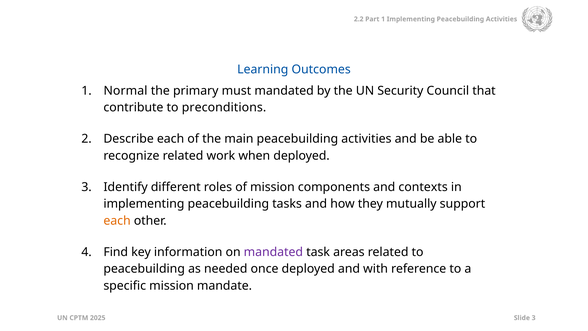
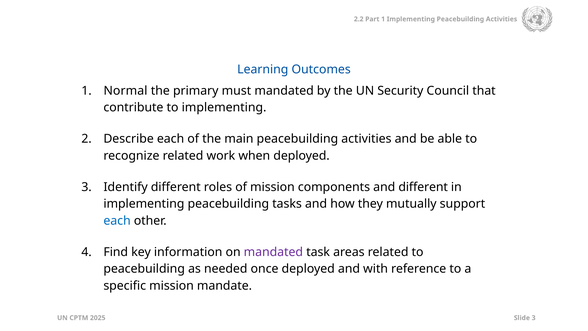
to preconditions: preconditions -> implementing
and contexts: contexts -> different
each at (117, 220) colour: orange -> blue
